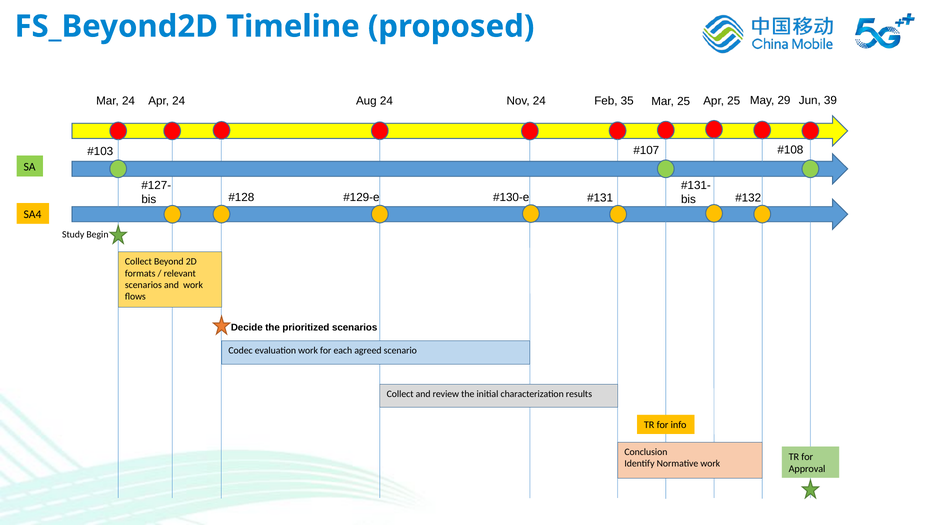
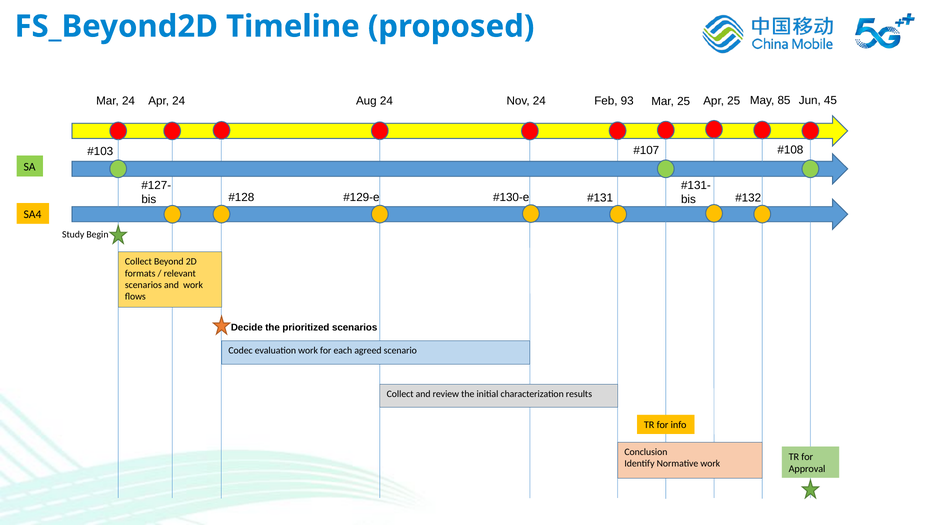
29: 29 -> 85
35: 35 -> 93
39: 39 -> 45
